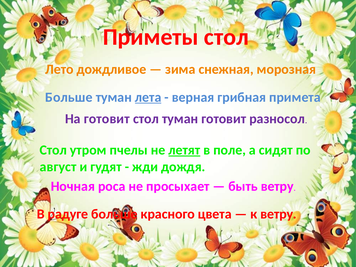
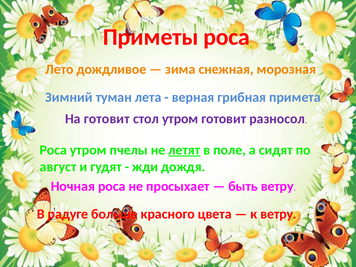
Приметы стол: стол -> роса
Больше at (69, 97): Больше -> Зимний
лета underline: present -> none
стол туман: туман -> утром
Стол at (53, 150): Стол -> Роса
